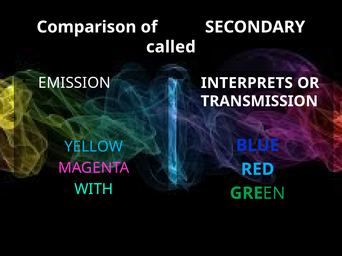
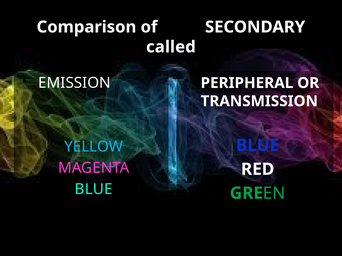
INTERPRETS: INTERPRETS -> PERIPHERAL
RED colour: light blue -> white
WITH at (94, 190): WITH -> BLUE
